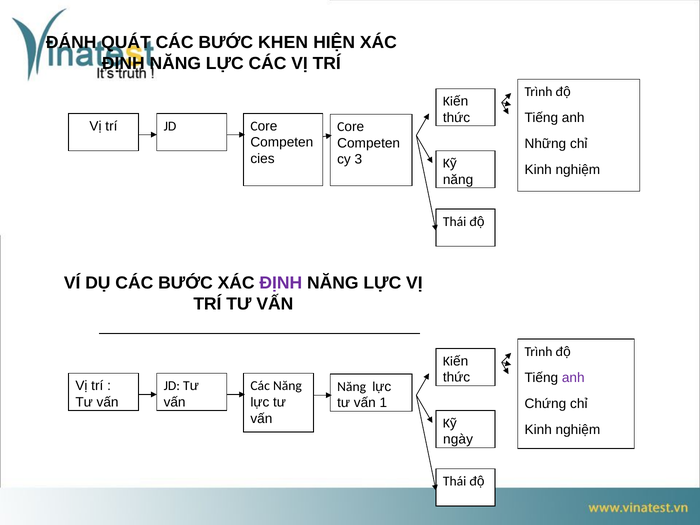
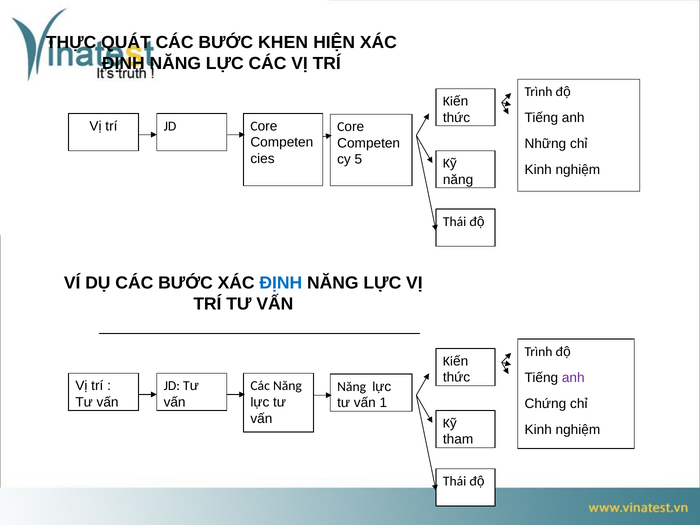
ĐÁNH: ĐÁNH -> THỰC
3: 3 -> 5
ĐỊNH at (281, 283) colour: purple -> blue
ngày: ngày -> tham
